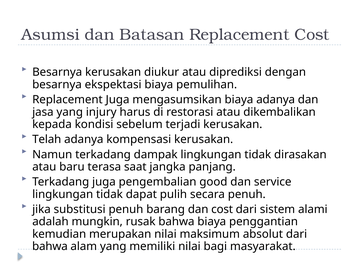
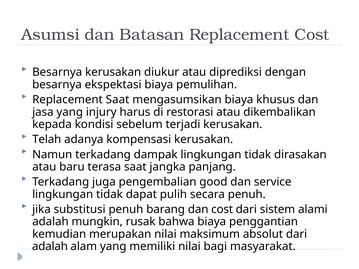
Replacement Juga: Juga -> Saat
biaya adanya: adanya -> khusus
bahwa at (50, 247): bahwa -> adalah
